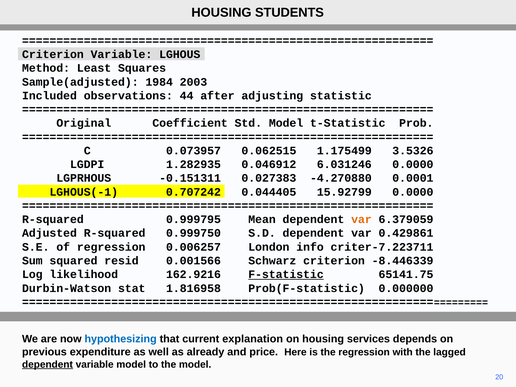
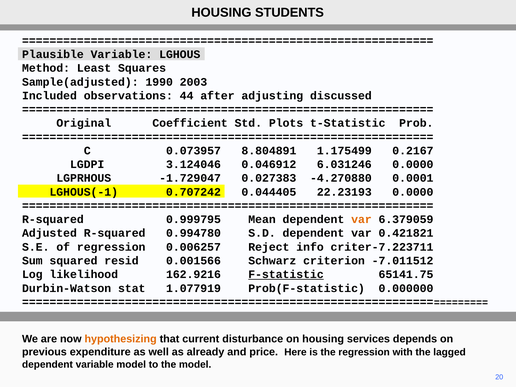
Criterion at (53, 54): Criterion -> Plausible
1984: 1984 -> 1990
statistic: statistic -> discussed
Std Model: Model -> Plots
0.062515: 0.062515 -> 8.804891
3.5326: 3.5326 -> 0.2167
1.282935: 1.282935 -> 3.124046
-0.151311: -0.151311 -> -1.729047
15.92799: 15.92799 -> 22.23193
0.999750: 0.999750 -> 0.994780
0.429861: 0.429861 -> 0.421821
London: London -> Reject
-8.446339: -8.446339 -> -7.011512
1.816958: 1.816958 -> 1.077919
hypothesizing colour: blue -> orange
explanation: explanation -> disturbance
dependent at (47, 364) underline: present -> none
